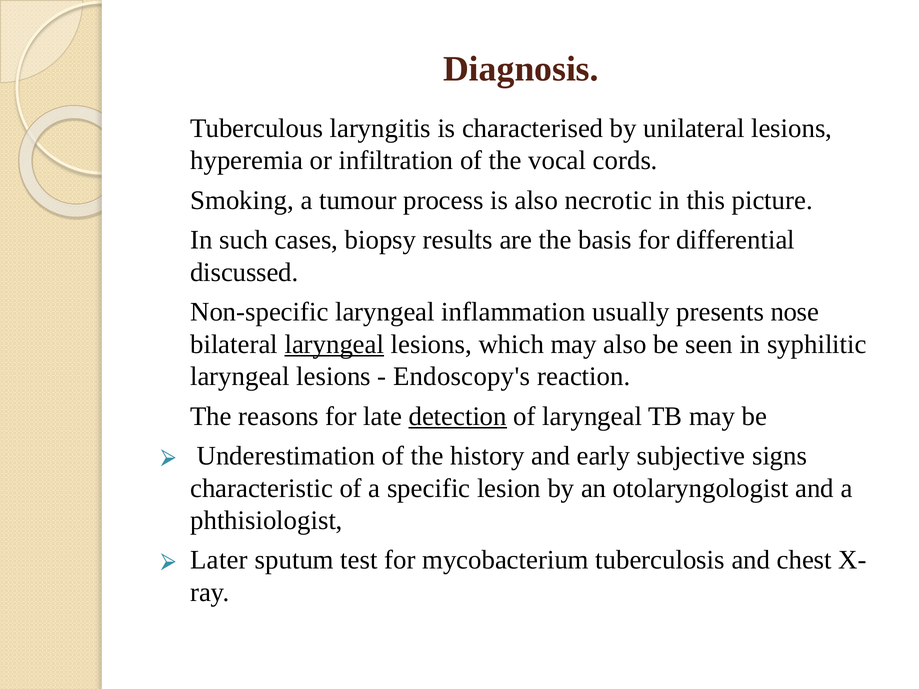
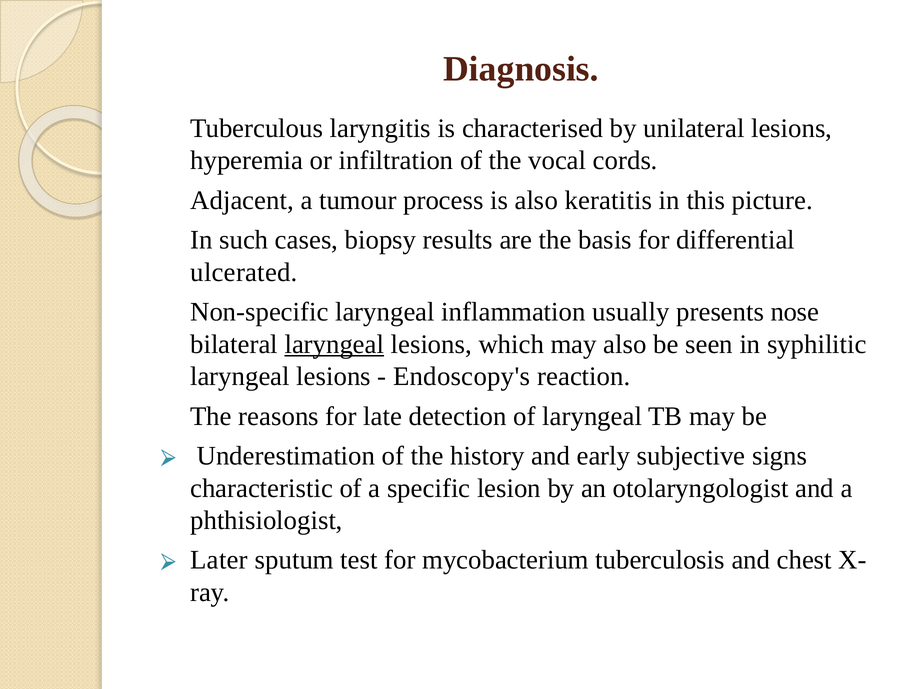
Smoking: Smoking -> Adjacent
necrotic: necrotic -> keratitis
discussed: discussed -> ulcerated
detection underline: present -> none
